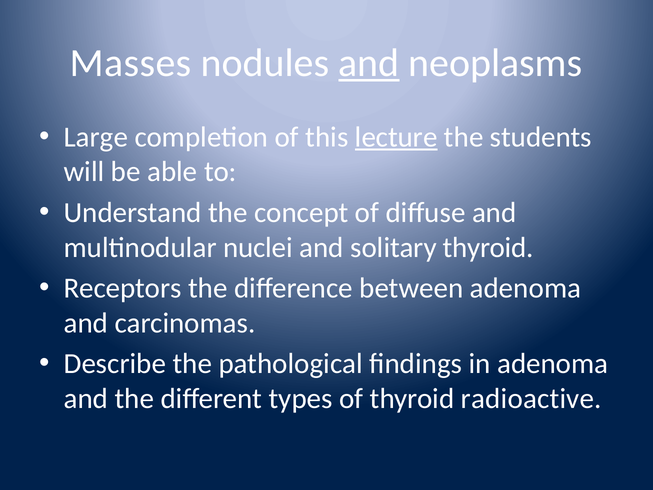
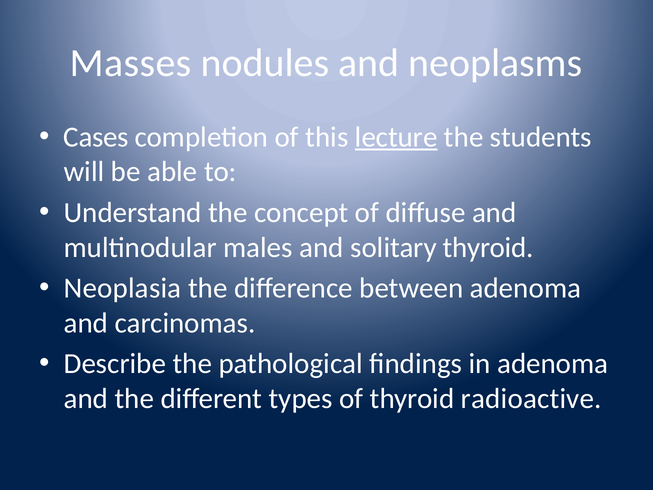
and at (369, 63) underline: present -> none
Large: Large -> Cases
nuclei: nuclei -> males
Receptors: Receptors -> Neoplasia
